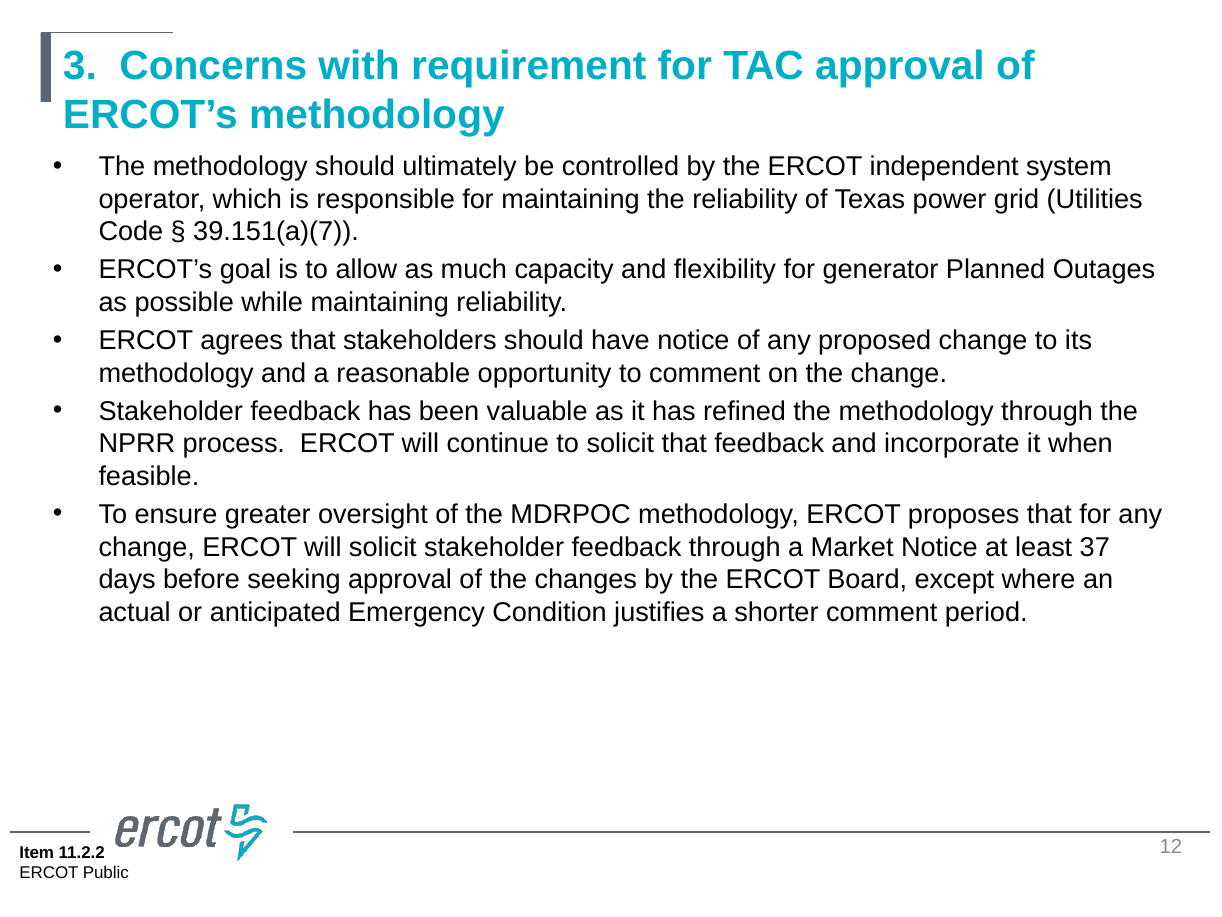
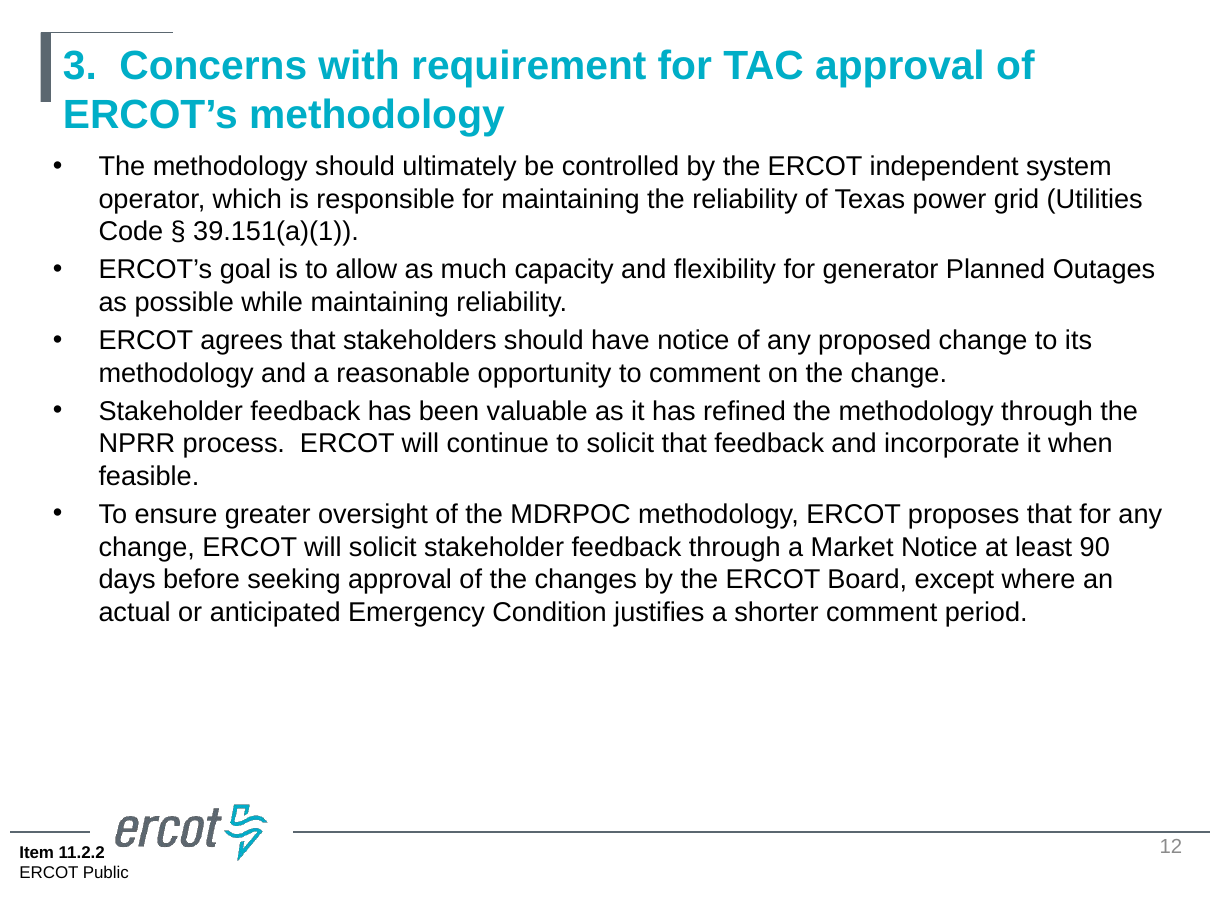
39.151(a)(7: 39.151(a)(7 -> 39.151(a)(1
37: 37 -> 90
